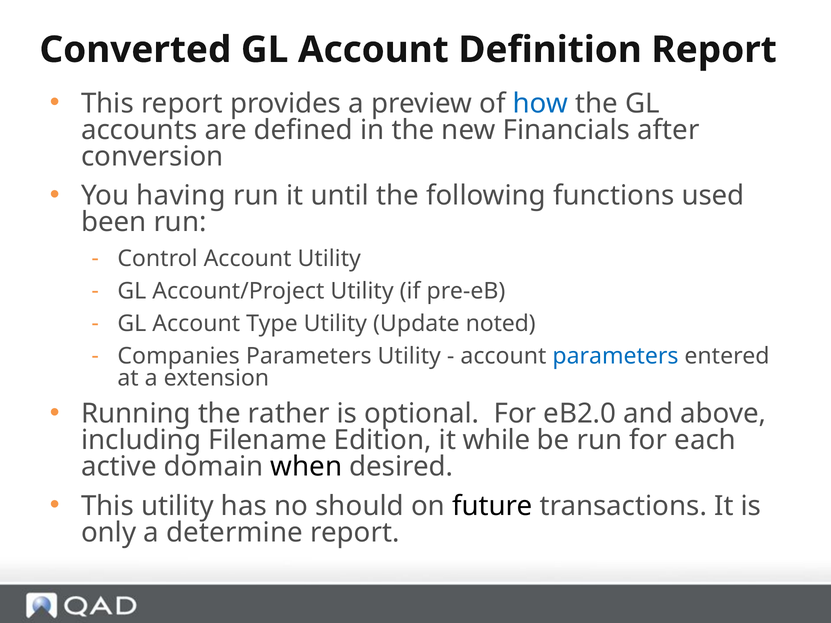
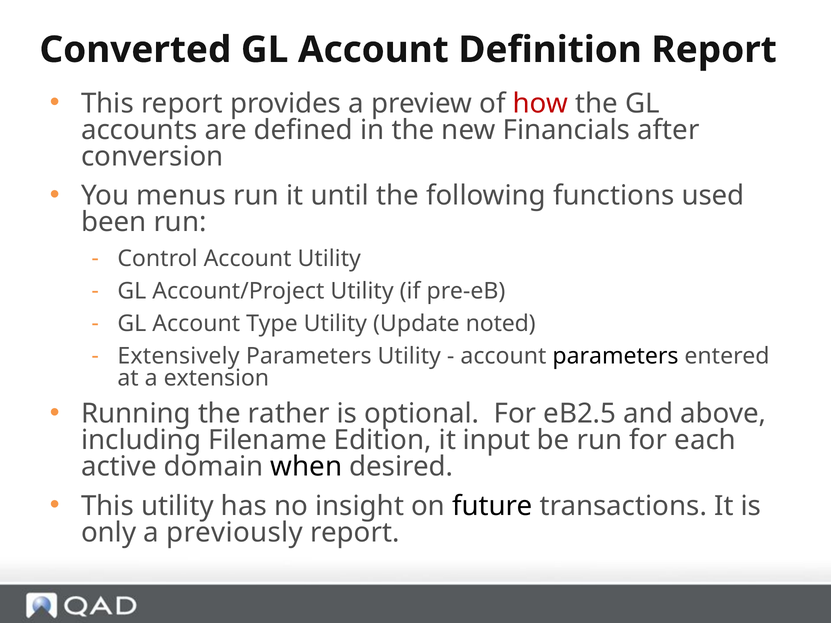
how colour: blue -> red
having: having -> menus
Companies: Companies -> Extensively
parameters at (615, 356) colour: blue -> black
eB2.0: eB2.0 -> eB2.5
while: while -> input
should: should -> insight
determine: determine -> previously
